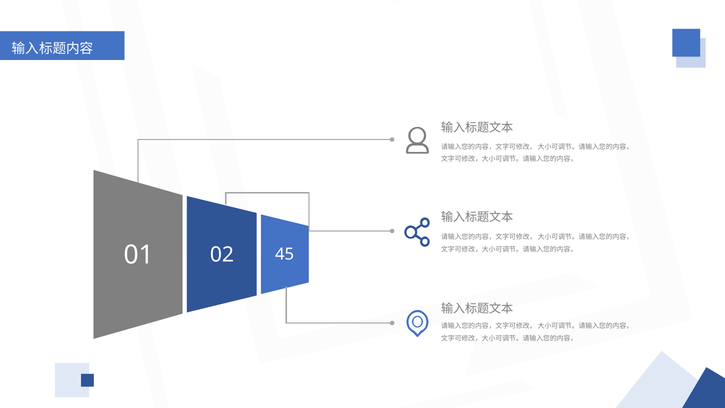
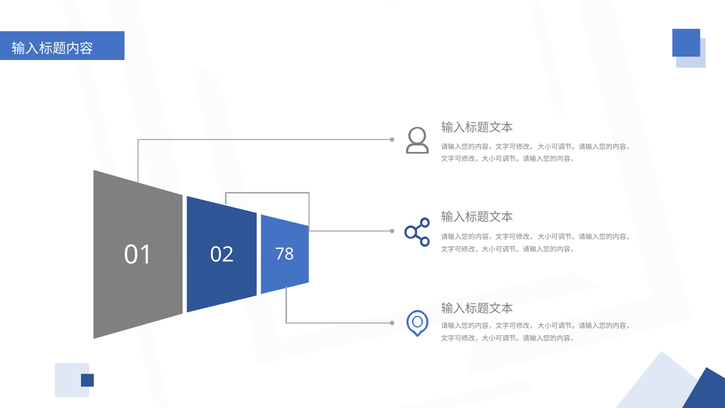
45: 45 -> 78
